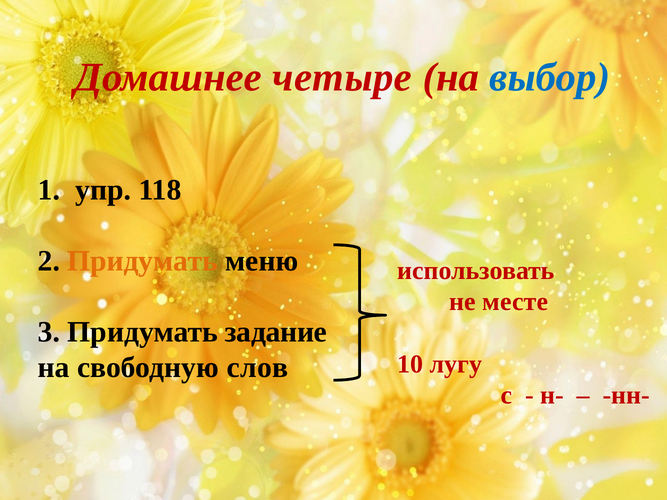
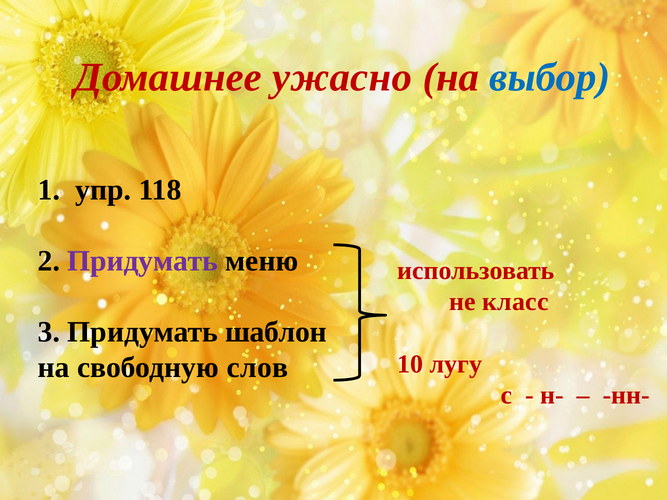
четыре: четыре -> ужасно
Придумать at (143, 261) colour: orange -> purple
месте: месте -> класс
задание: задание -> шаблон
